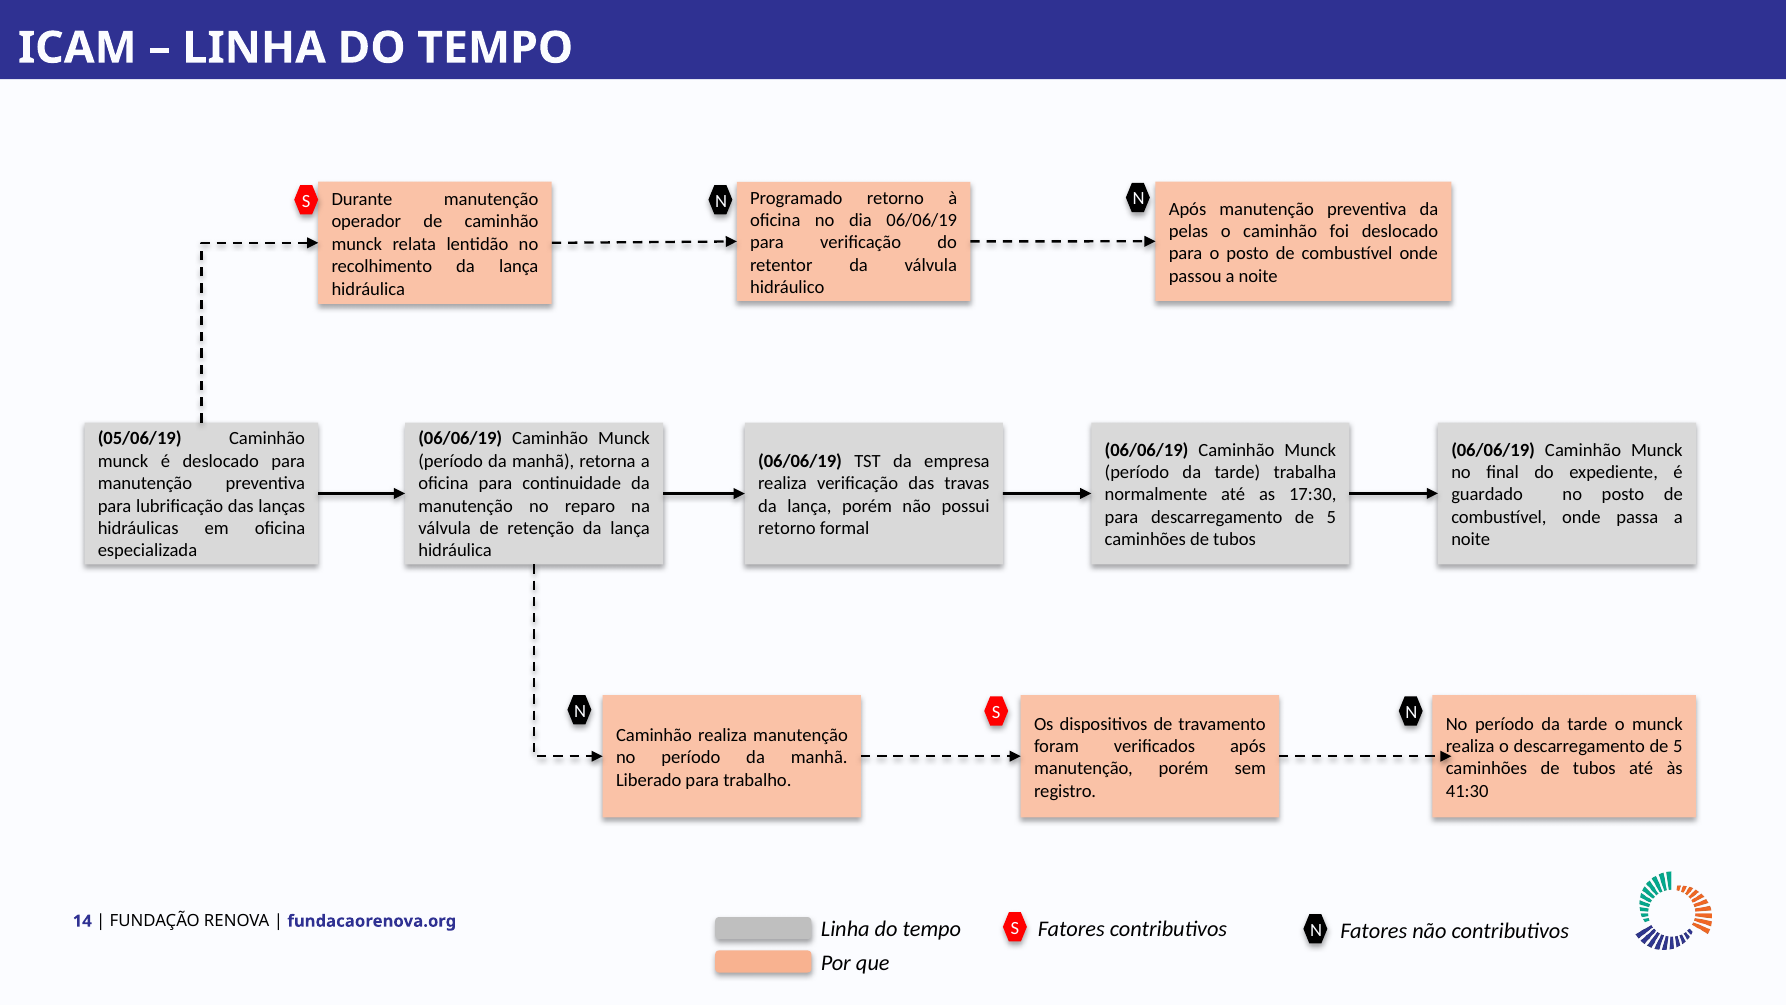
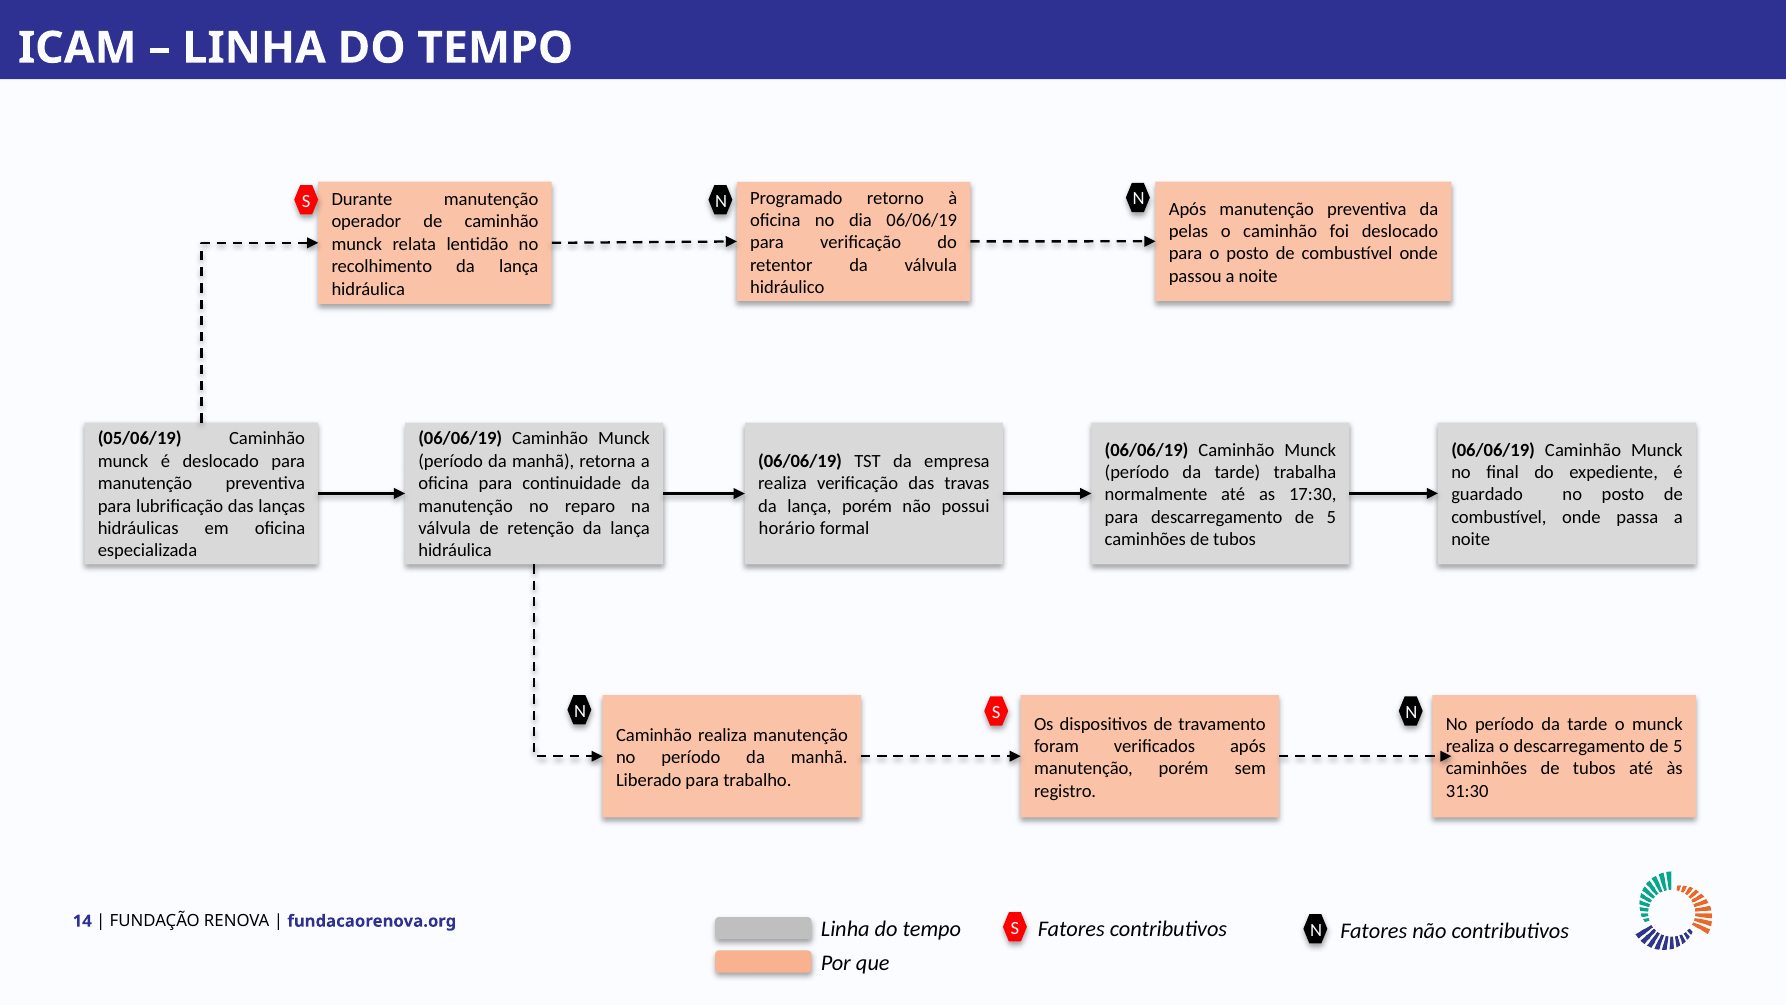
retorno at (787, 528): retorno -> horário
41:30: 41:30 -> 31:30
